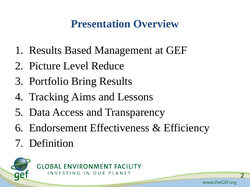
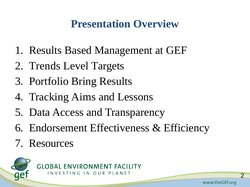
Picture: Picture -> Trends
Reduce: Reduce -> Targets
Definition: Definition -> Resources
